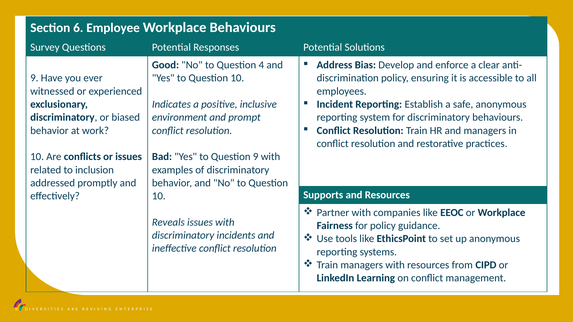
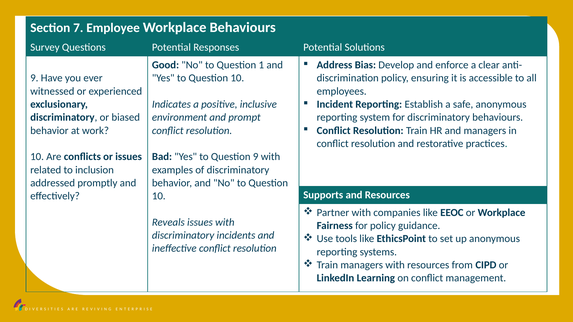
6: 6 -> 7
4: 4 -> 1
